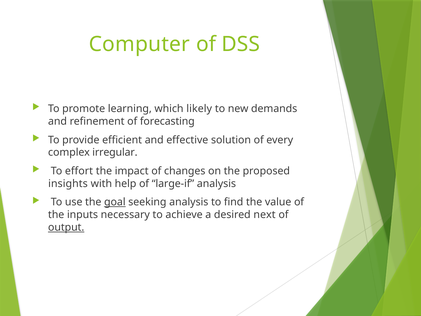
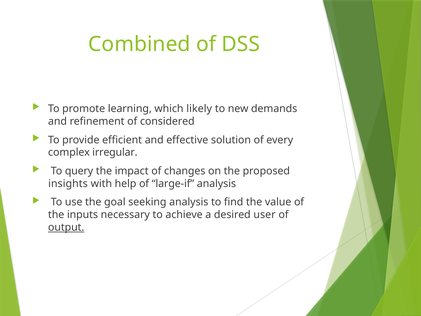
Computer: Computer -> Combined
forecasting: forecasting -> considered
effort: effort -> query
goal underline: present -> none
next: next -> user
